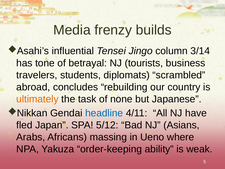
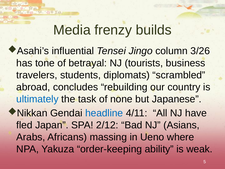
3/14: 3/14 -> 3/26
ultimately colour: orange -> blue
5/12: 5/12 -> 2/12
